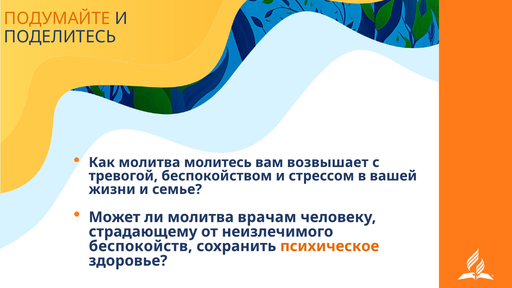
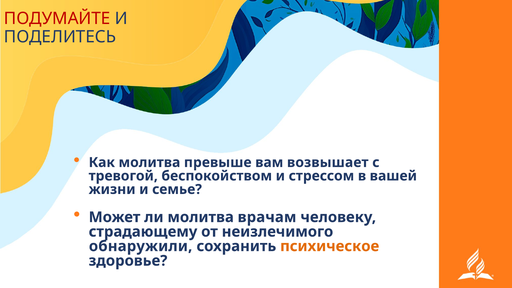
ПОДУМАЙТЕ colour: orange -> red
молитесь: молитесь -> превыше
беспокойств: беспокойств -> обнаружили
